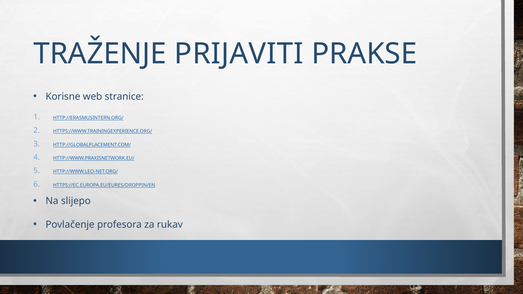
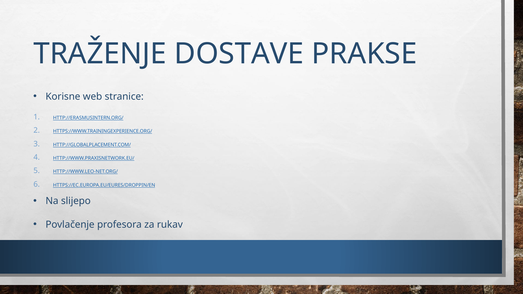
PRIJAVITI: PRIJAVITI -> DOSTAVE
